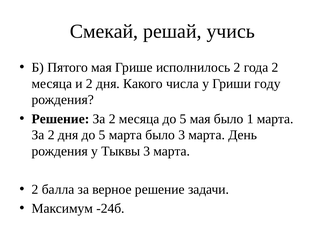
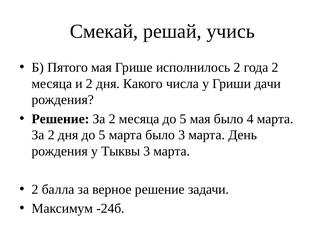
году: году -> дачи
1: 1 -> 4
